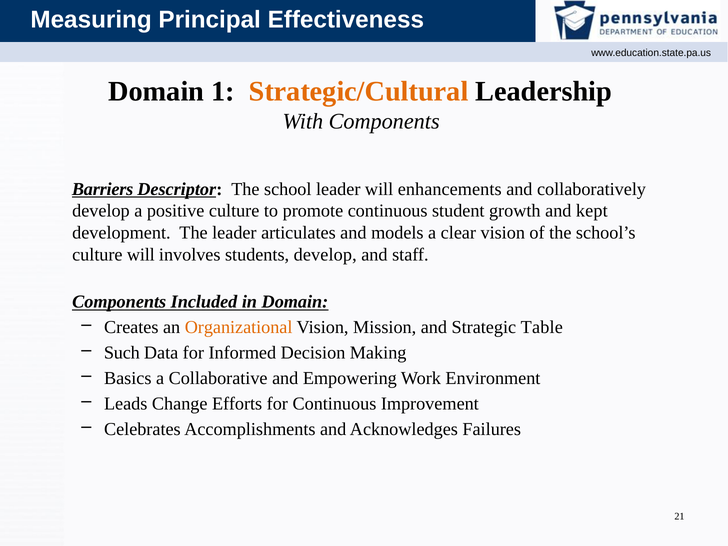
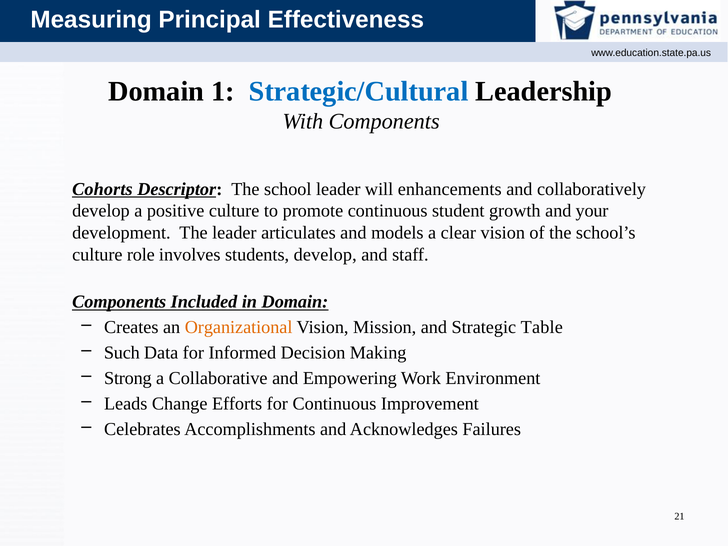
Strategic/Cultural colour: orange -> blue
Barriers: Barriers -> Cohorts
kept: kept -> your
culture will: will -> role
Basics: Basics -> Strong
